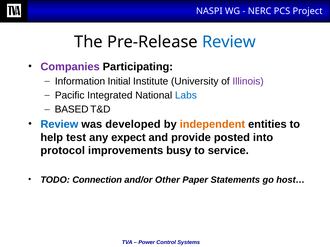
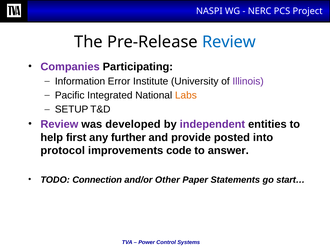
Initial: Initial -> Error
Labs colour: blue -> orange
BASED: BASED -> SETUP
Review at (59, 125) colour: blue -> purple
independent colour: orange -> purple
test: test -> first
expect: expect -> further
busy: busy -> code
service: service -> answer
host…: host… -> start…
